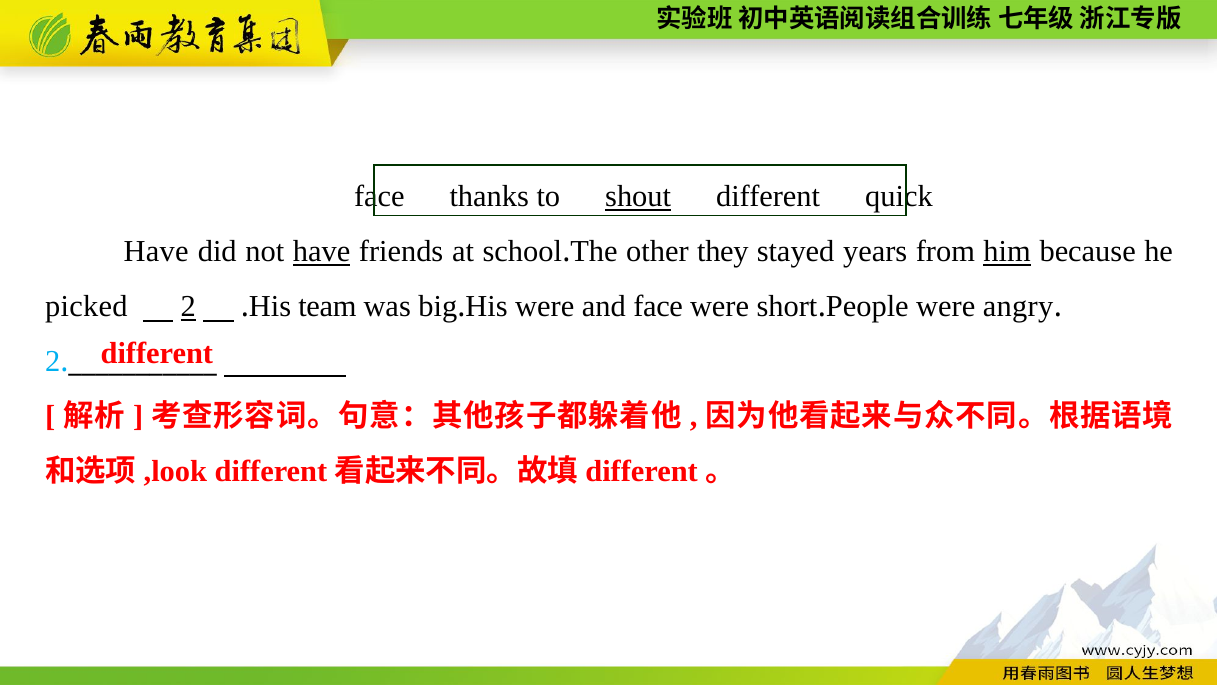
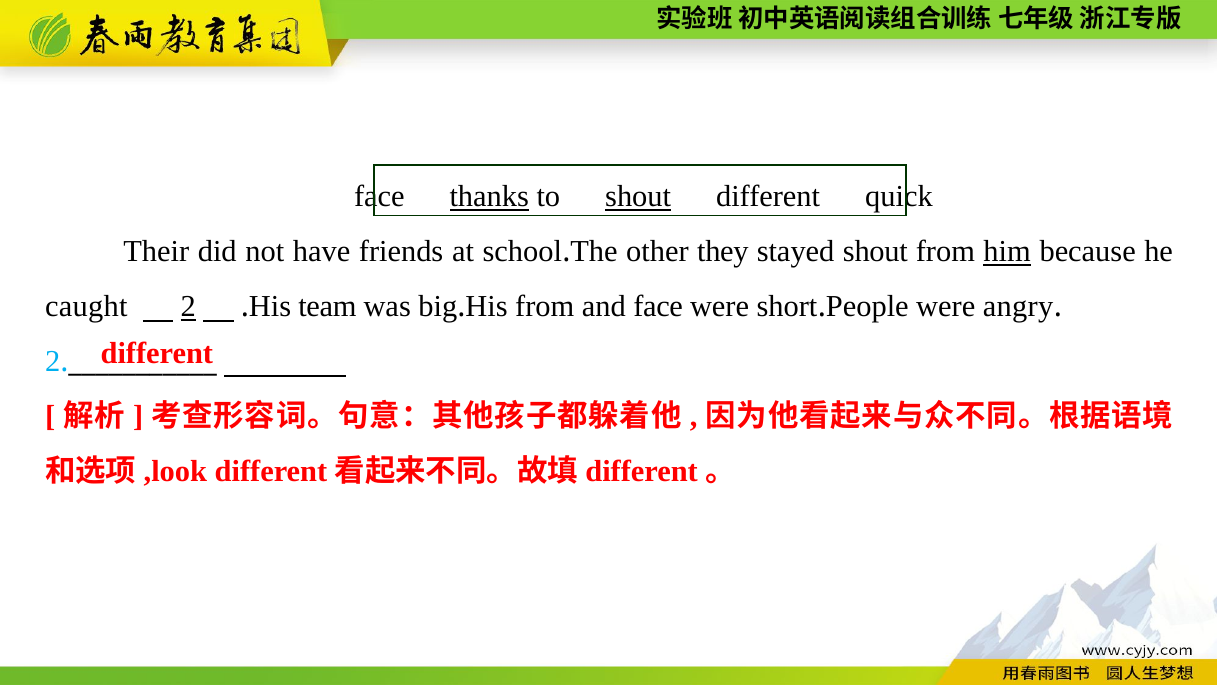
thanks underline: none -> present
Have at (156, 252): Have -> Their
have at (322, 252) underline: present -> none
stayed years: years -> shout
picked: picked -> caught
were at (545, 306): were -> from
